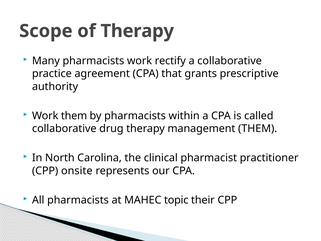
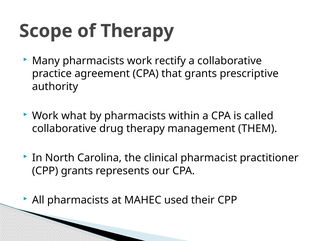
Work them: them -> what
CPP onsite: onsite -> grants
topic: topic -> used
